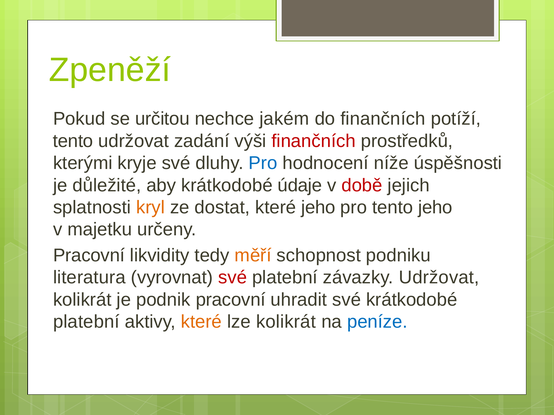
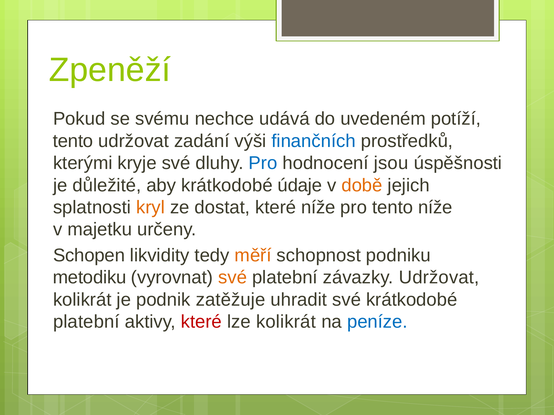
určitou: určitou -> svému
jakém: jakém -> udává
do finančních: finančních -> uvedeném
finančních at (314, 141) colour: red -> blue
níže: níže -> jsou
době colour: red -> orange
které jeho: jeho -> níže
tento jeho: jeho -> níže
Pracovní at (89, 256): Pracovní -> Schopen
literatura: literatura -> metodiku
své at (233, 278) colour: red -> orange
podnik pracovní: pracovní -> zatěžuje
které at (201, 322) colour: orange -> red
